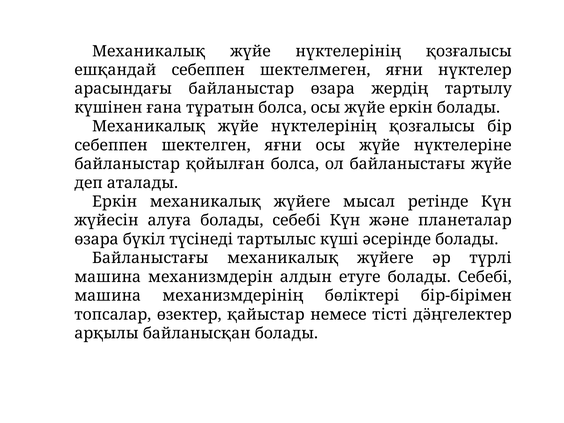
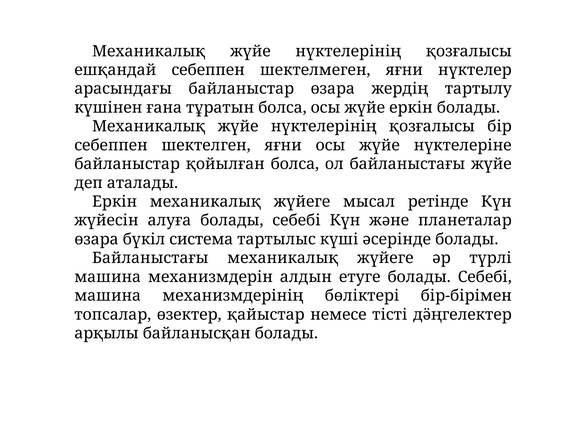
түсінеді: түсінеді -> система
